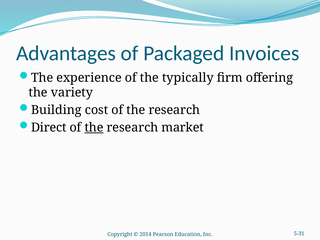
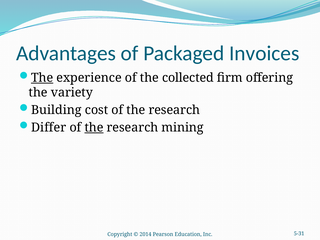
The at (42, 78) underline: none -> present
typically: typically -> collected
Direct: Direct -> Differ
market: market -> mining
